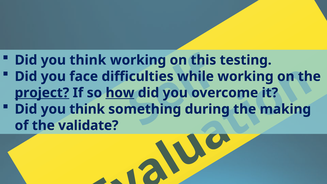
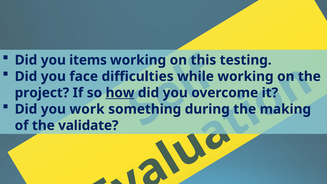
think at (88, 60): think -> items
project underline: present -> none
think at (87, 109): think -> work
